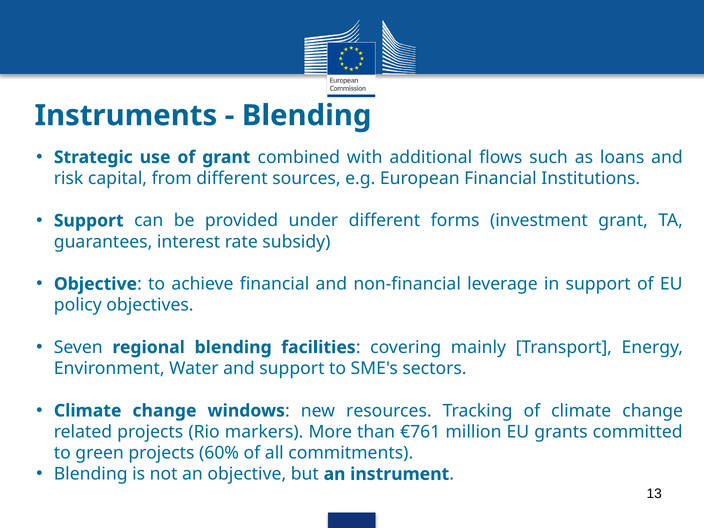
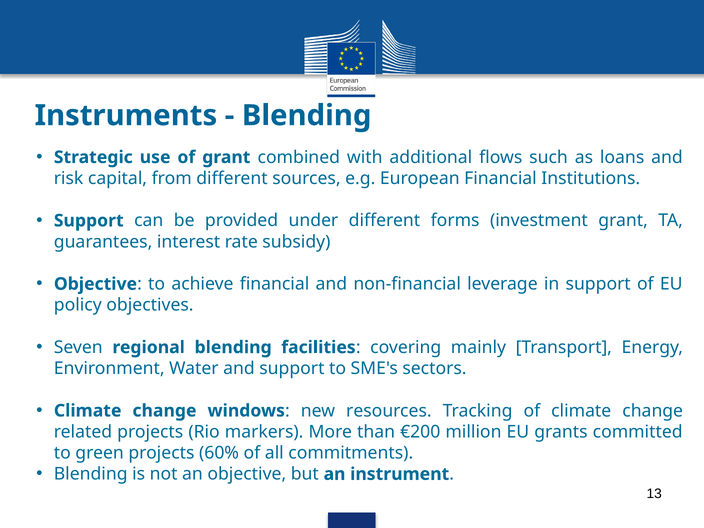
€761: €761 -> €200
